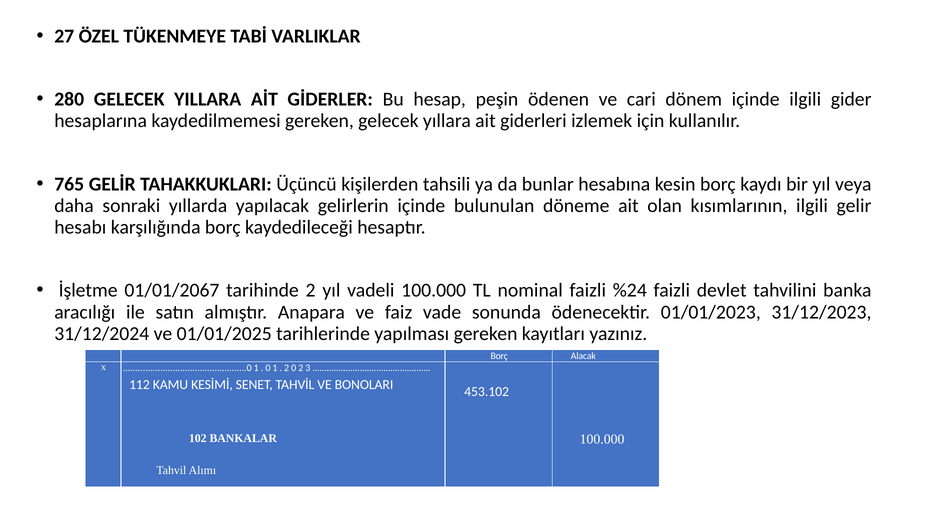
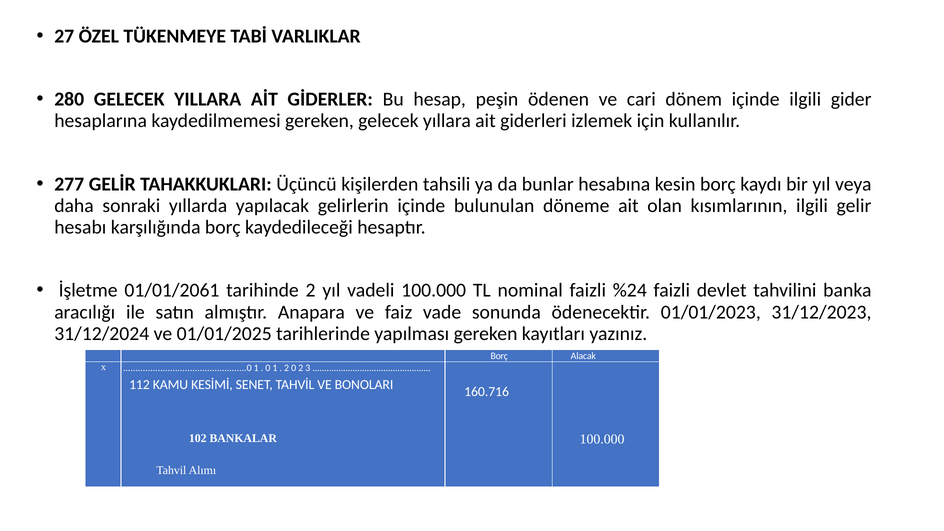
765: 765 -> 277
01/01/2067: 01/01/2067 -> 01/01/2061
453.102: 453.102 -> 160.716
